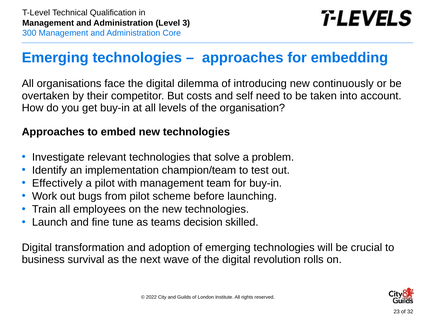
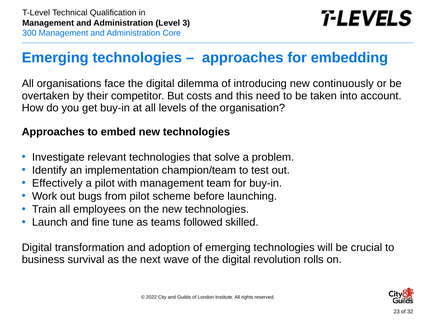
self: self -> this
decision: decision -> followed
